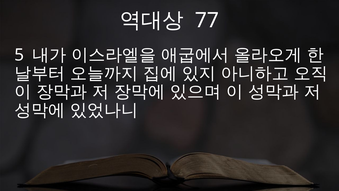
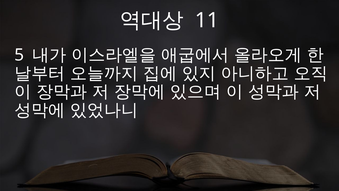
77: 77 -> 11
